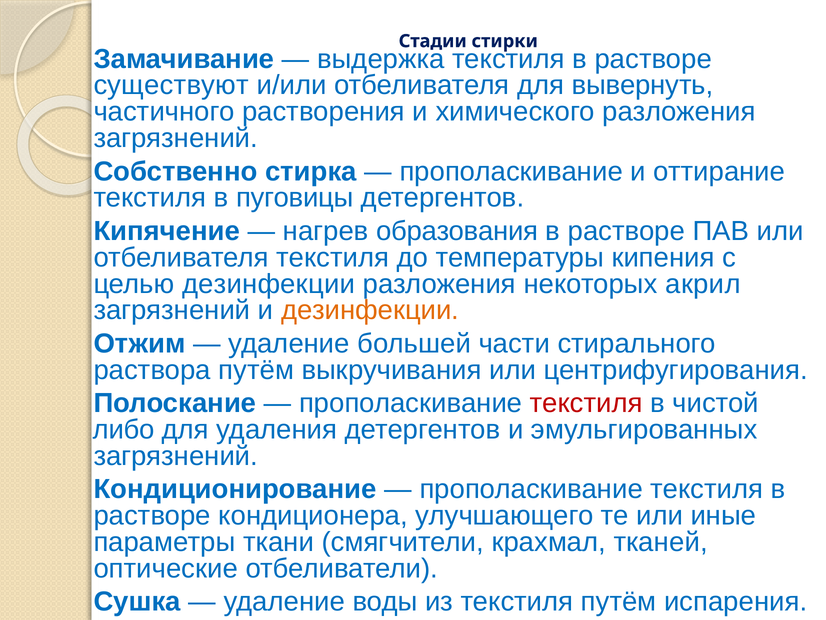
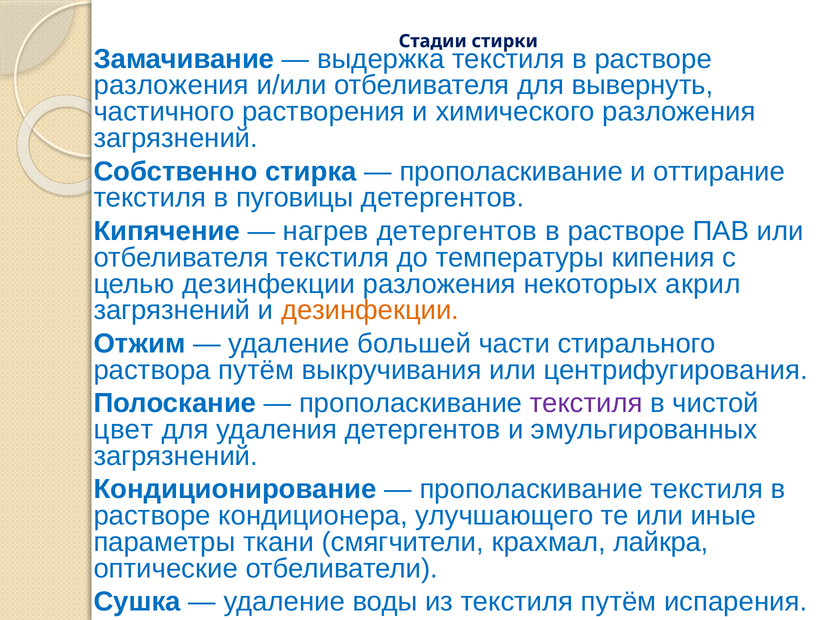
существуют at (171, 85): существуют -> разложения
нагрев образования: образования -> детергентов
текстиля at (586, 403) colour: red -> purple
либо: либо -> цвет
тканей: тканей -> лайкра
